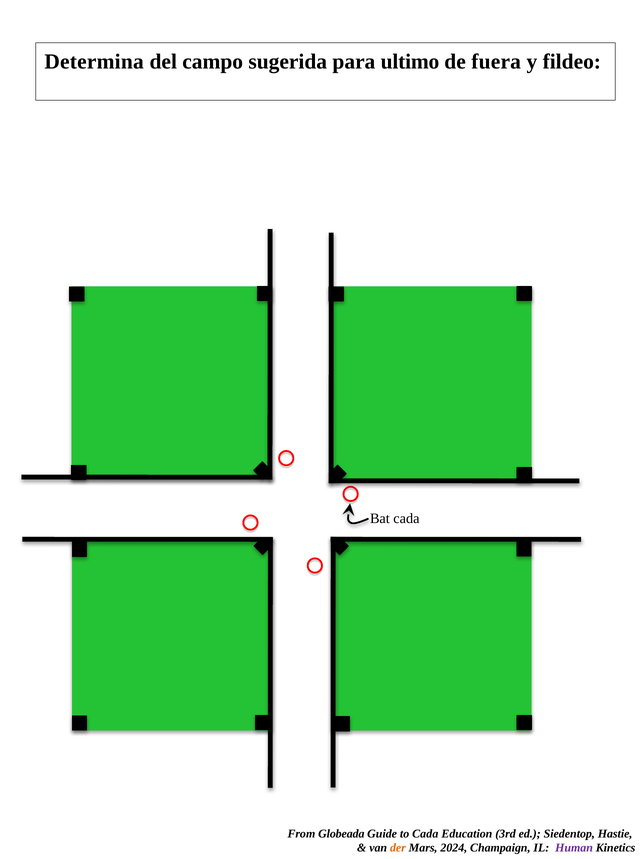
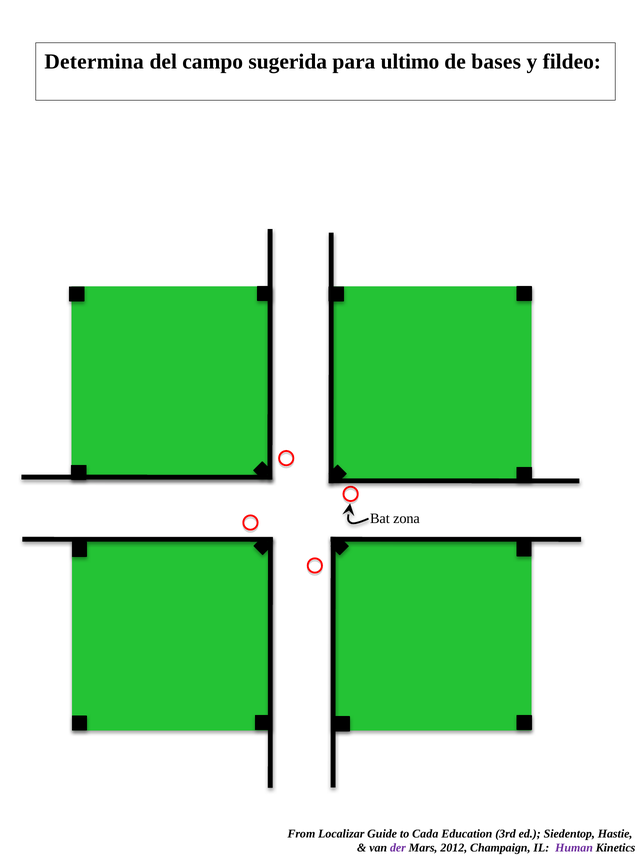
fuera: fuera -> bases
cada at (406, 518): cada -> zona
Globeada: Globeada -> Localizar
der colour: orange -> purple
2024: 2024 -> 2012
